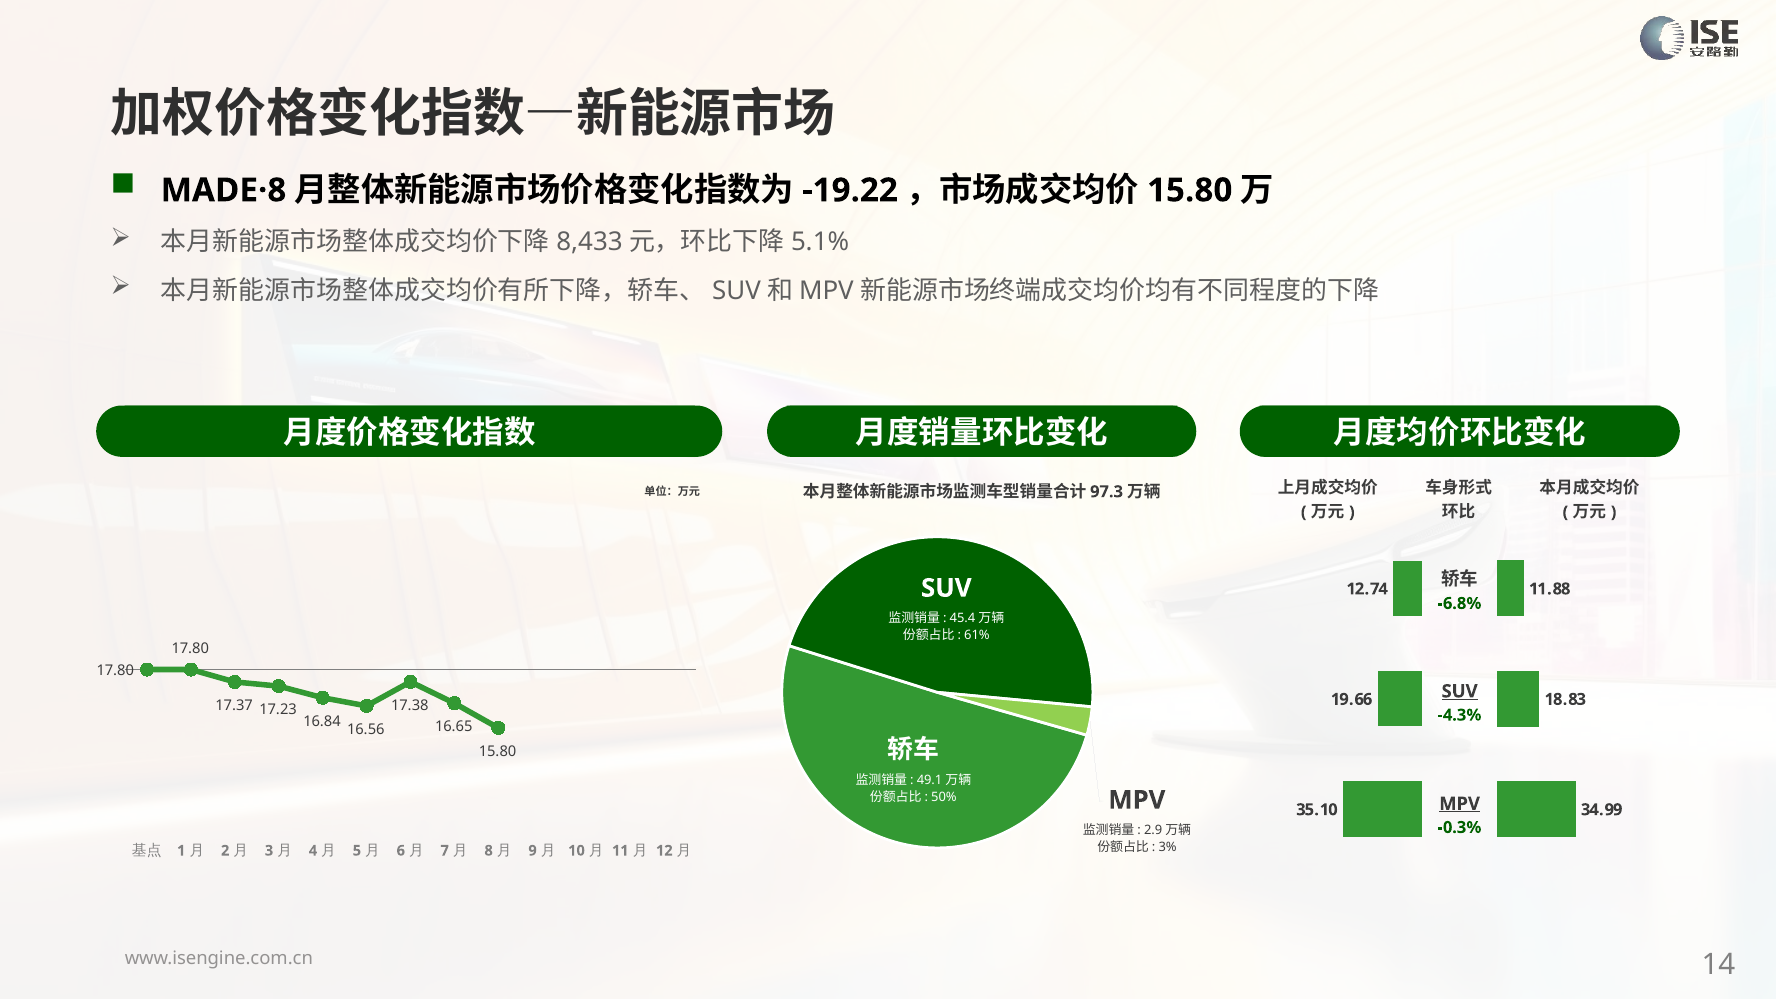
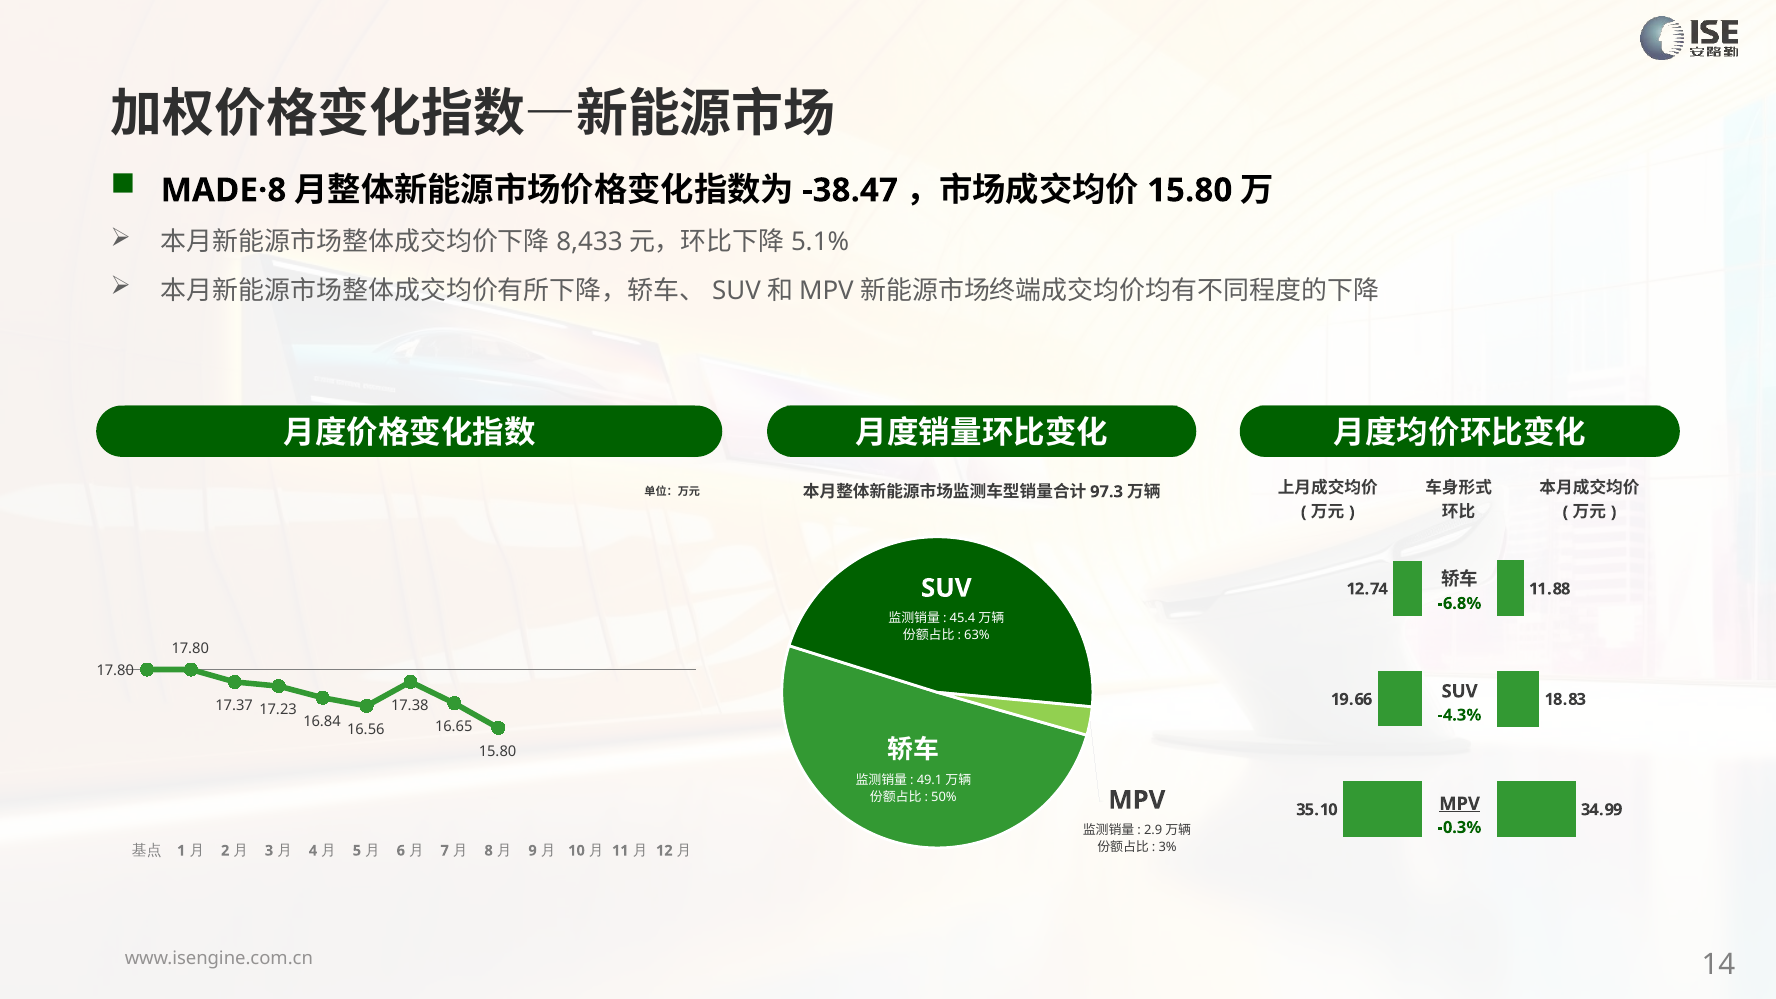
-19.22: -19.22 -> -38.47
61%: 61% -> 63%
SUV at (1460, 691) underline: present -> none
